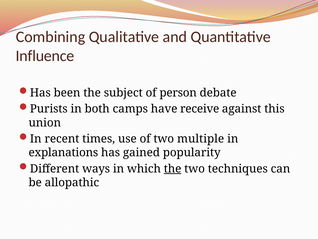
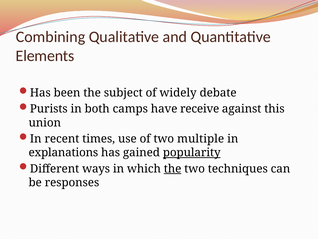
Influence: Influence -> Elements
person: person -> widely
popularity underline: none -> present
allopathic: allopathic -> responses
